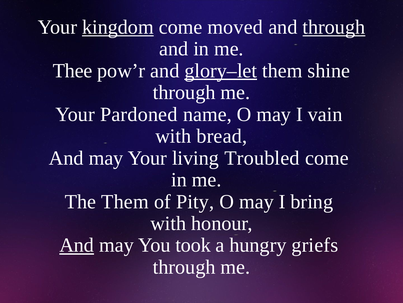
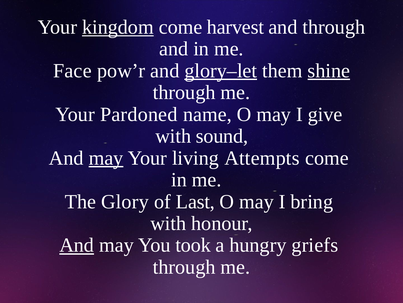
moved: moved -> harvest
through at (334, 27) underline: present -> none
Thee: Thee -> Face
shine underline: none -> present
vain: vain -> give
bread: bread -> sound
may at (106, 158) underline: none -> present
Troubled: Troubled -> Attempts
The Them: Them -> Glory
Pity: Pity -> Last
